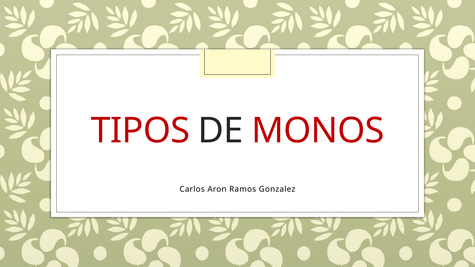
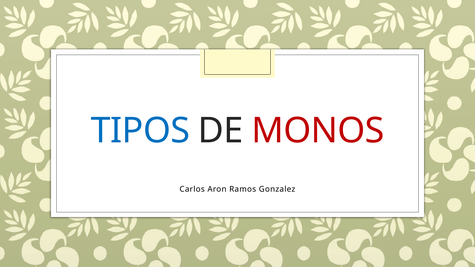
TIPOS colour: red -> blue
